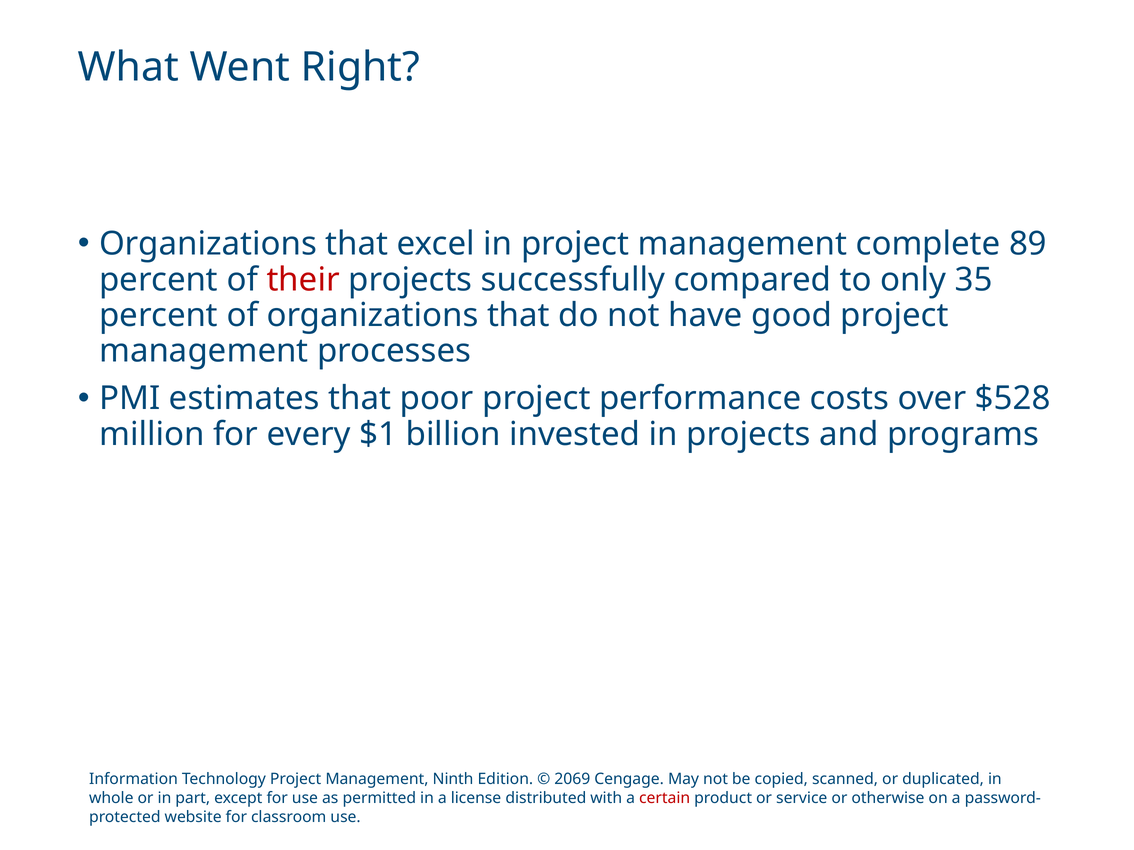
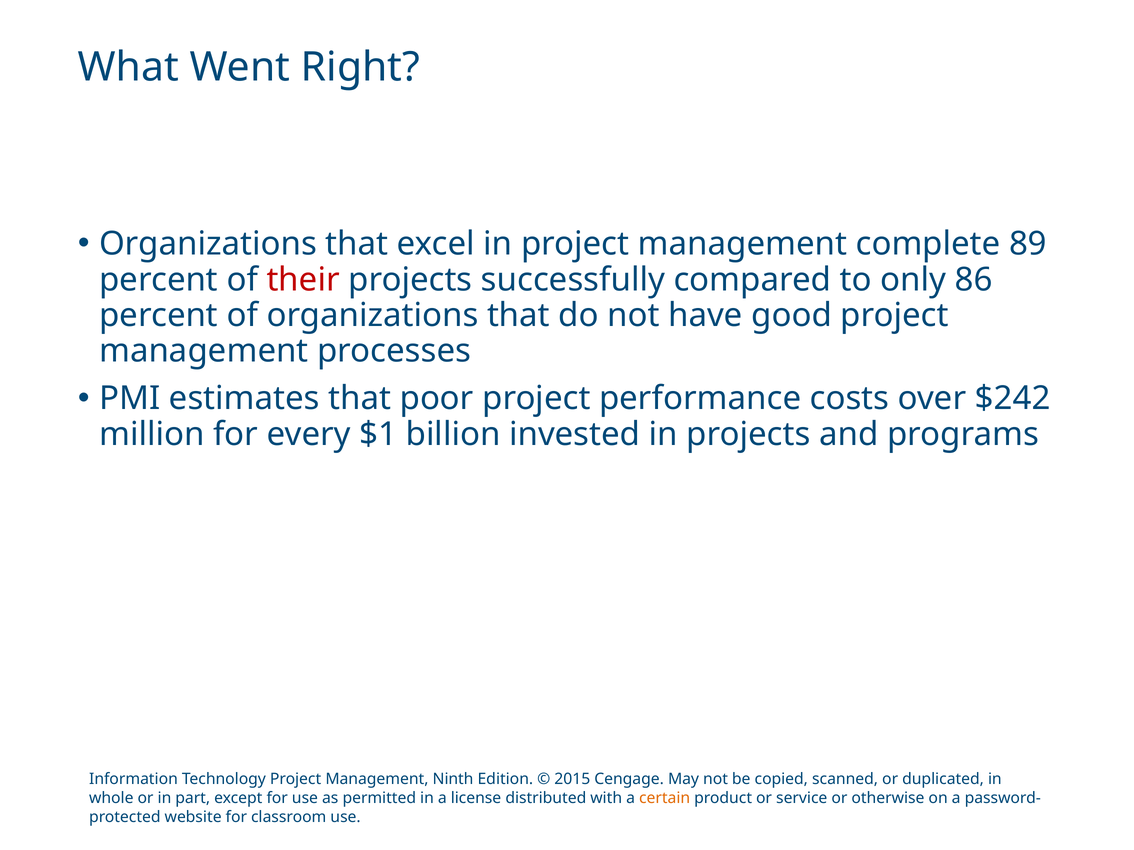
35: 35 -> 86
$528: $528 -> $242
2069: 2069 -> 2015
certain colour: red -> orange
